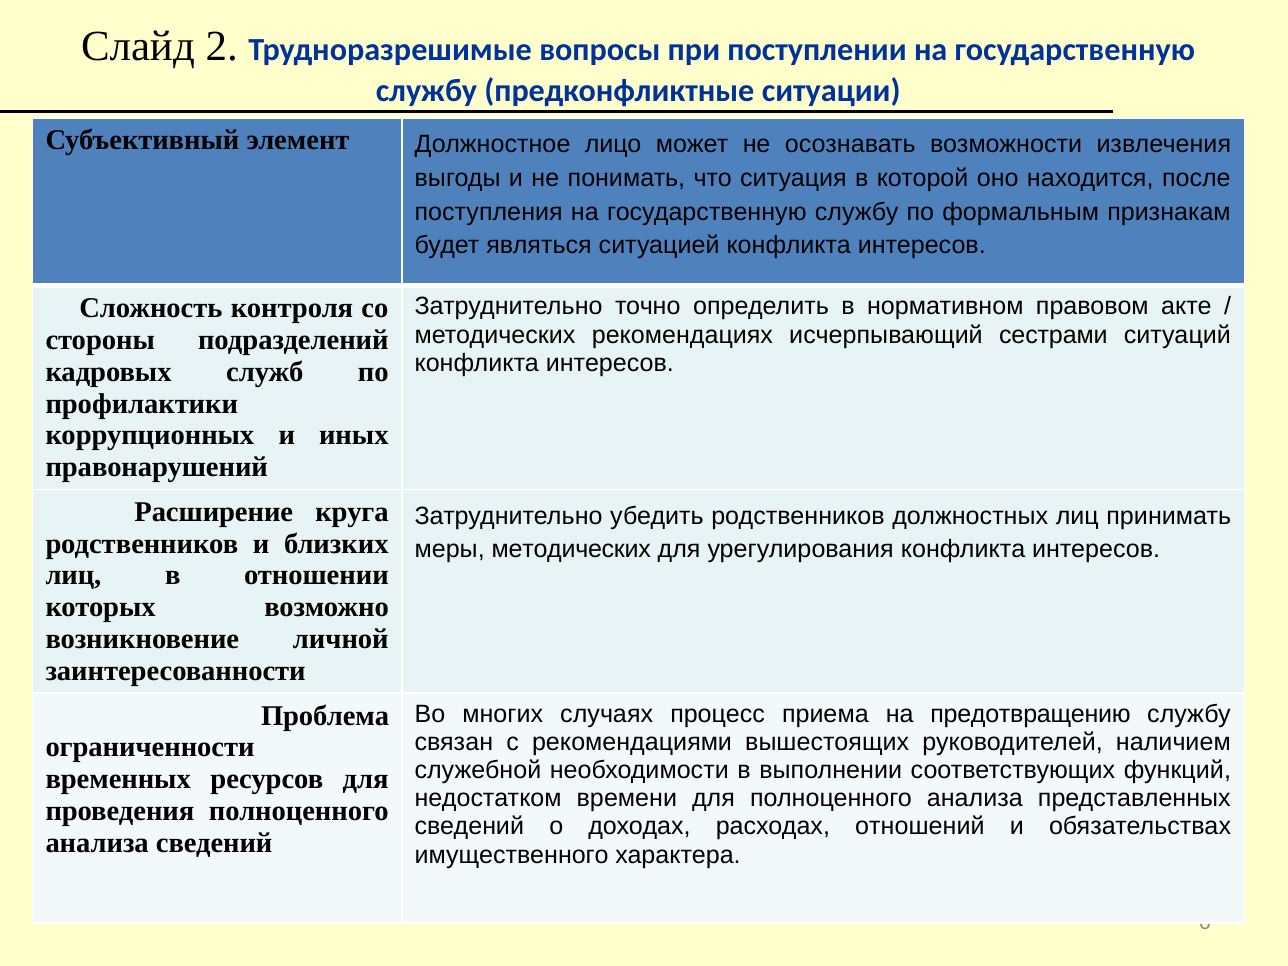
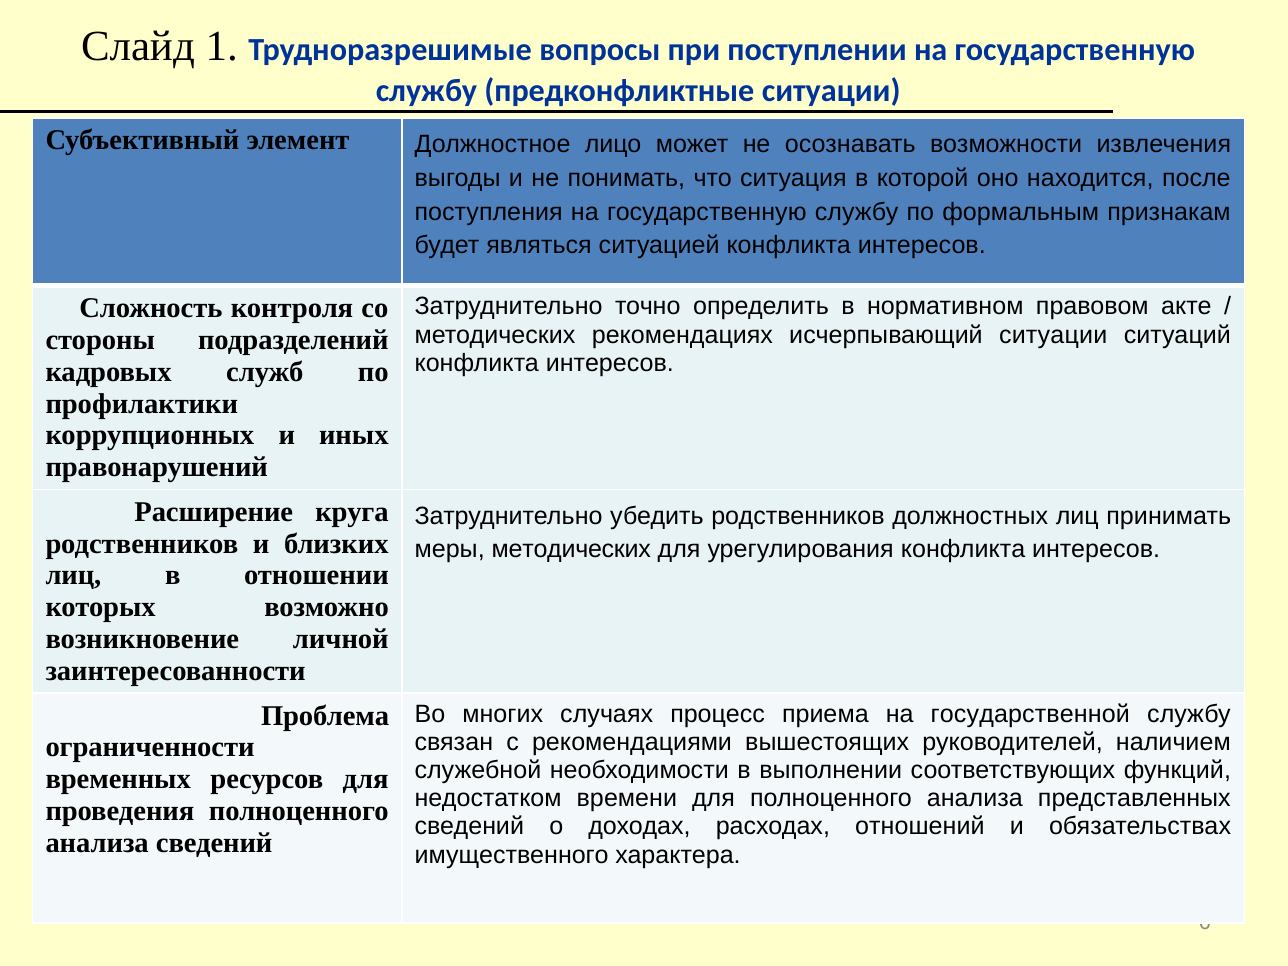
2: 2 -> 1
исчерпывающий сестрами: сестрами -> ситуации
предотвращению: предотвращению -> государственной
